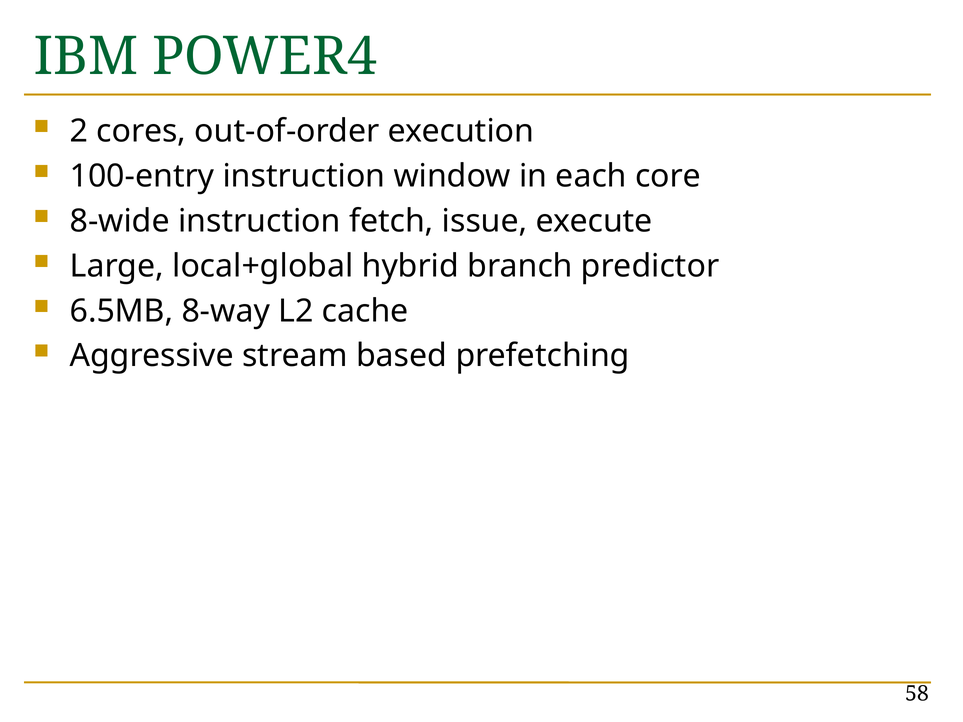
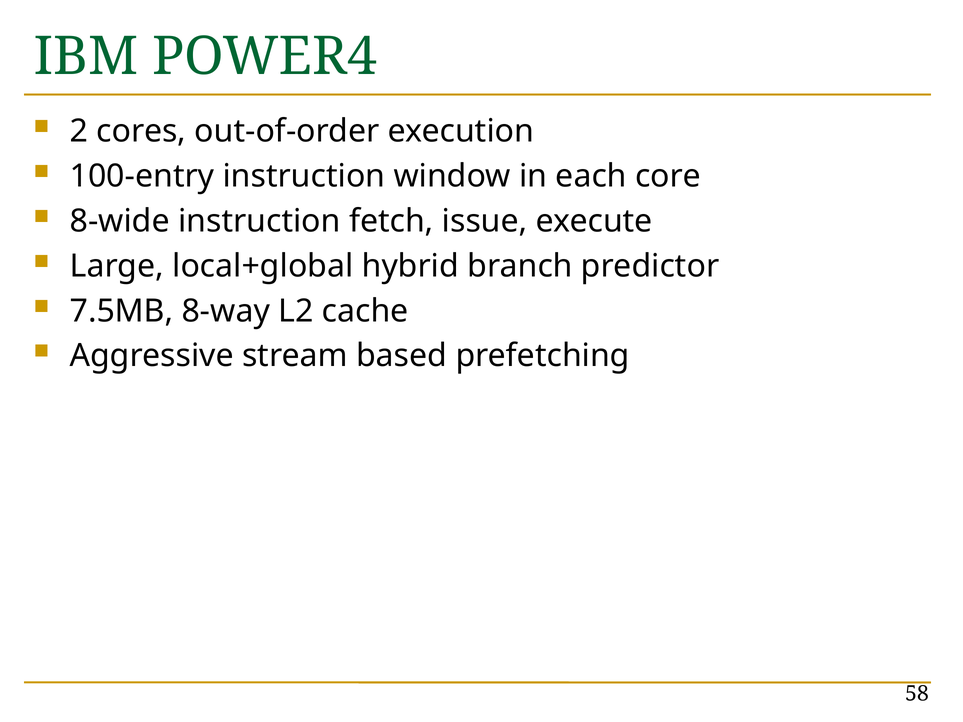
6.5MB: 6.5MB -> 7.5MB
